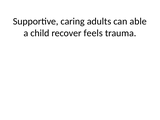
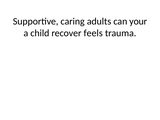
able: able -> your
